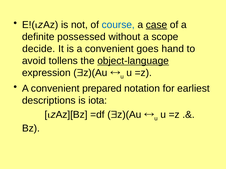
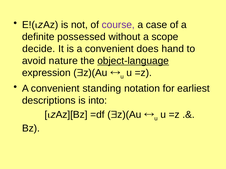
course colour: blue -> purple
case underline: present -> none
goes: goes -> does
tollens: tollens -> nature
prepared: prepared -> standing
iota: iota -> into
